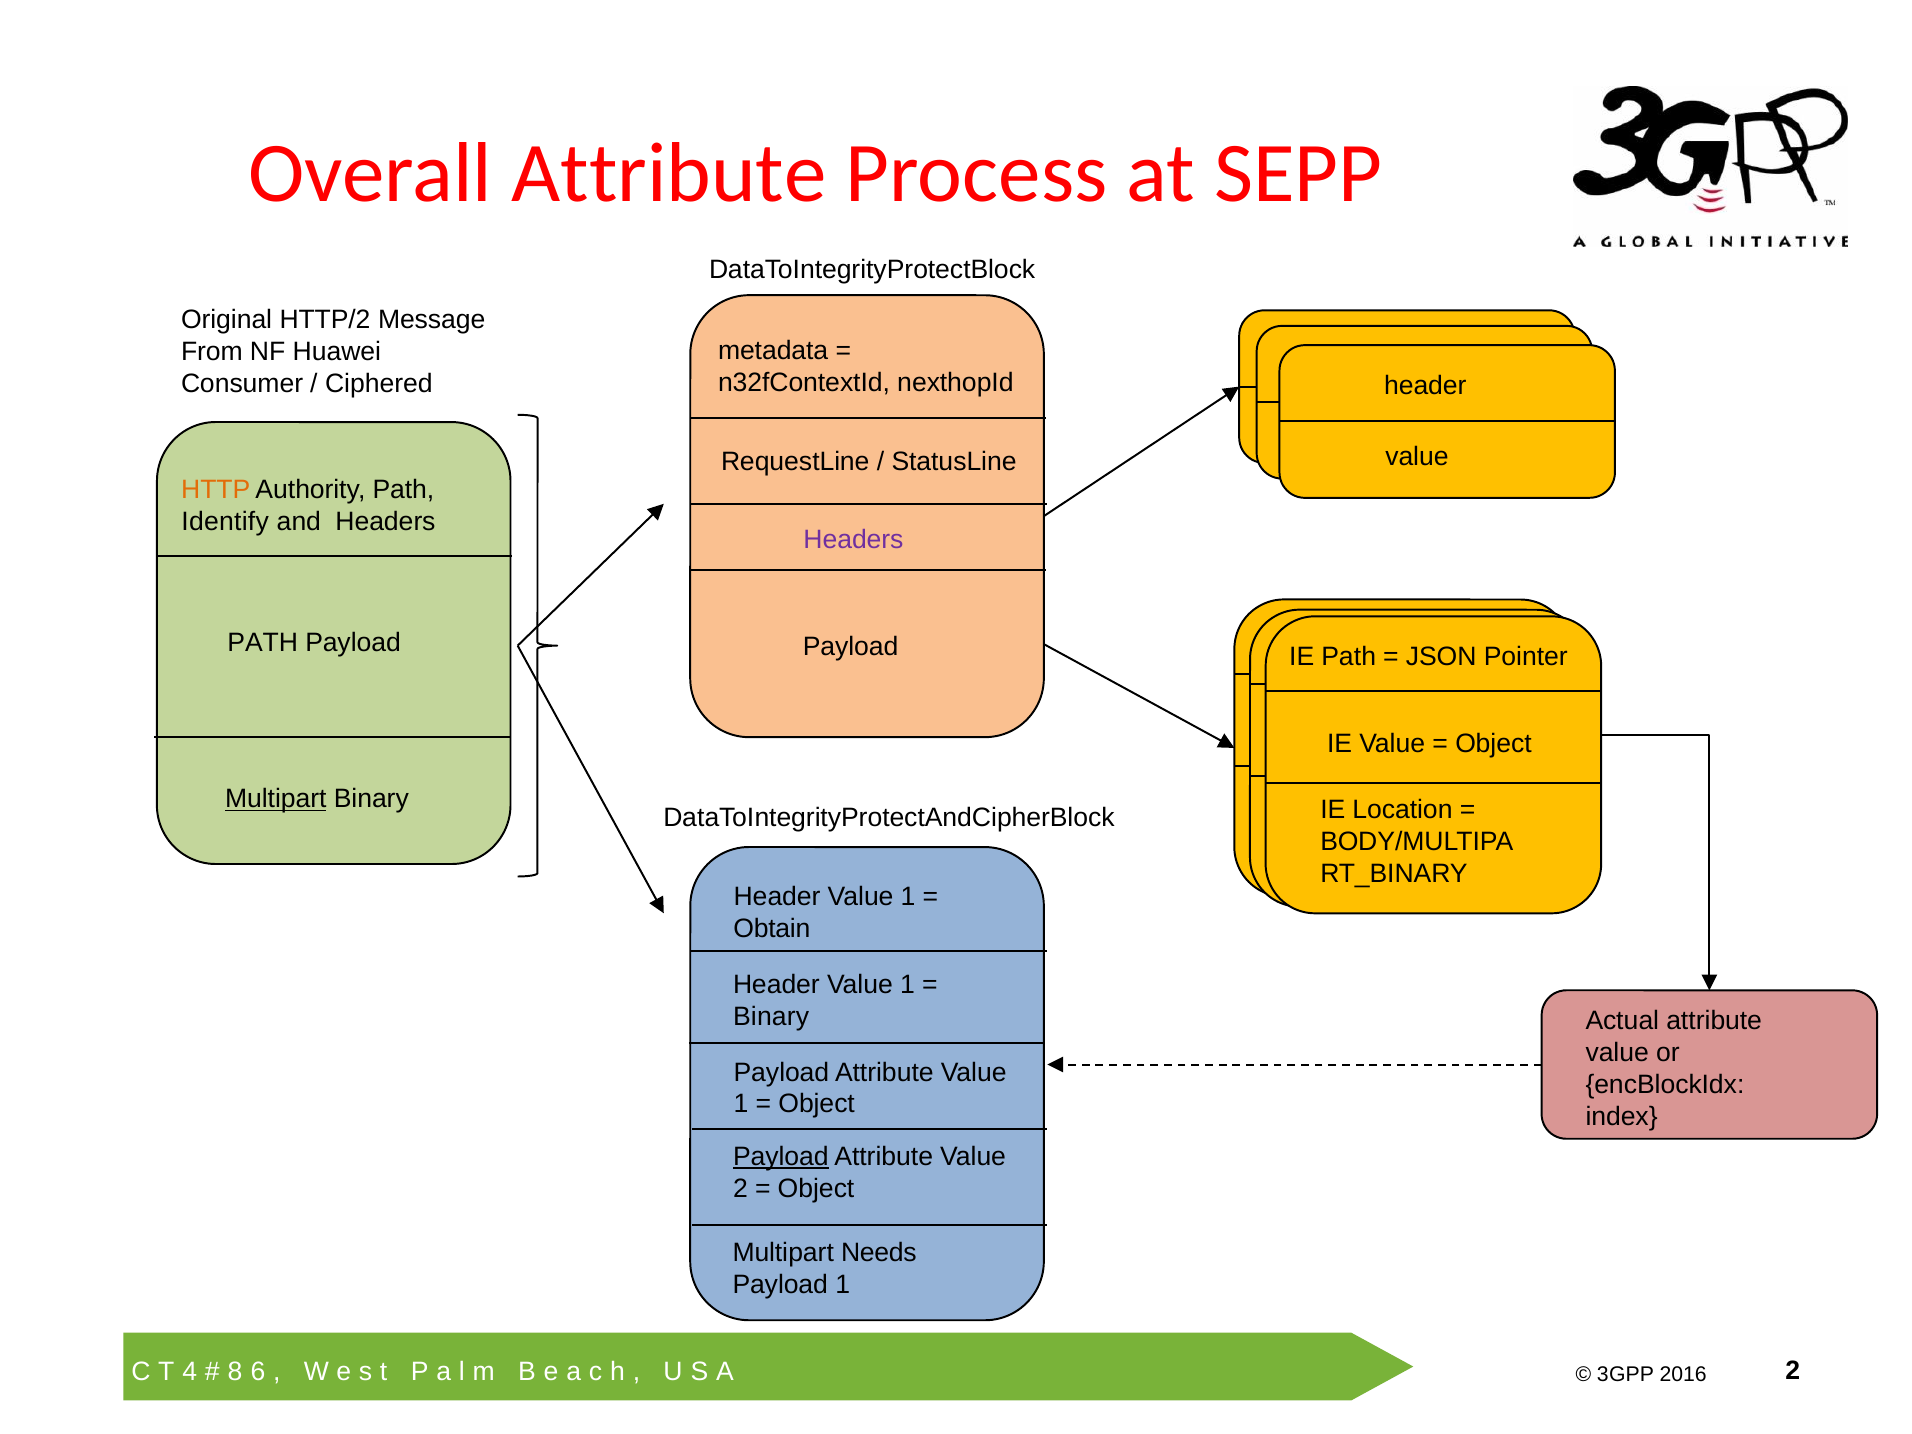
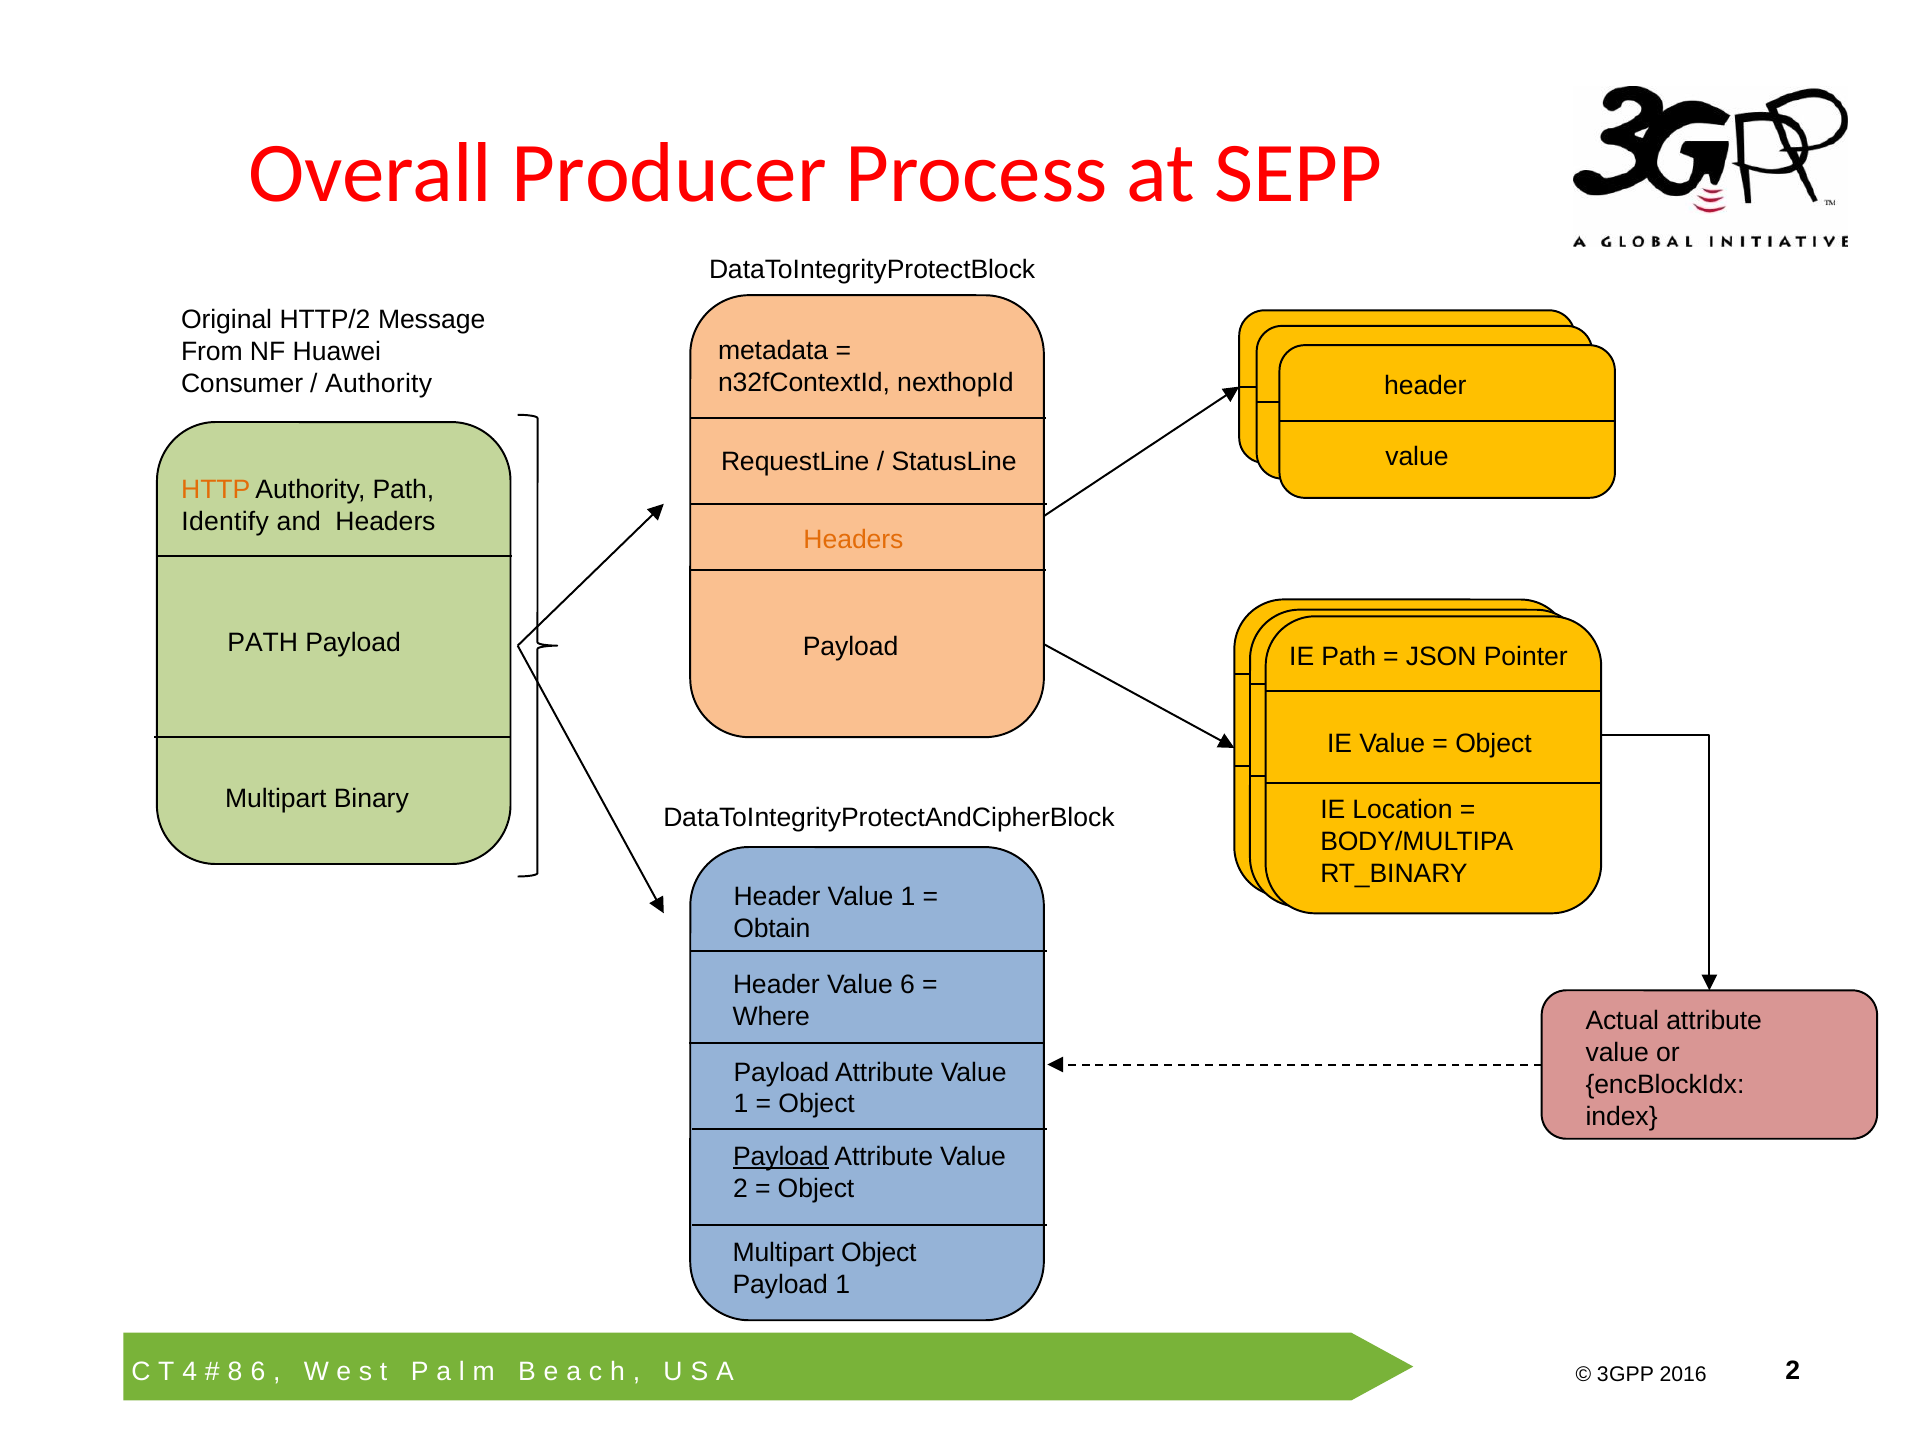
Overall Attribute: Attribute -> Producer
Ciphered at (379, 383): Ciphered -> Authority
Headers at (853, 539) colour: purple -> orange
Multipart at (276, 799) underline: present -> none
1 at (907, 985): 1 -> 6
Binary at (771, 1017): Binary -> Where
Multipart Needs: Needs -> Object
